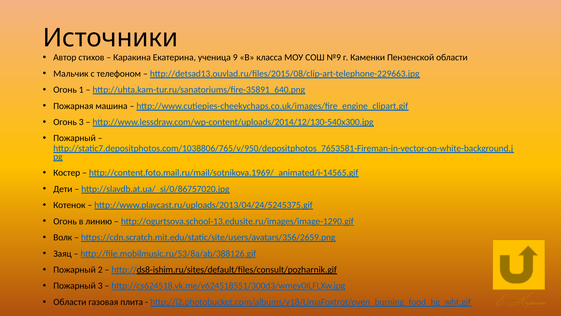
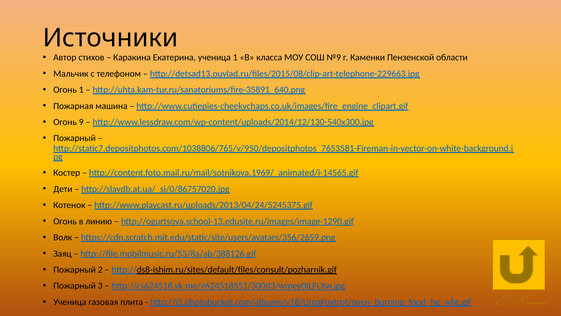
ученица 9: 9 -> 1
Огонь 3: 3 -> 9
Области at (70, 302): Области -> Ученица
